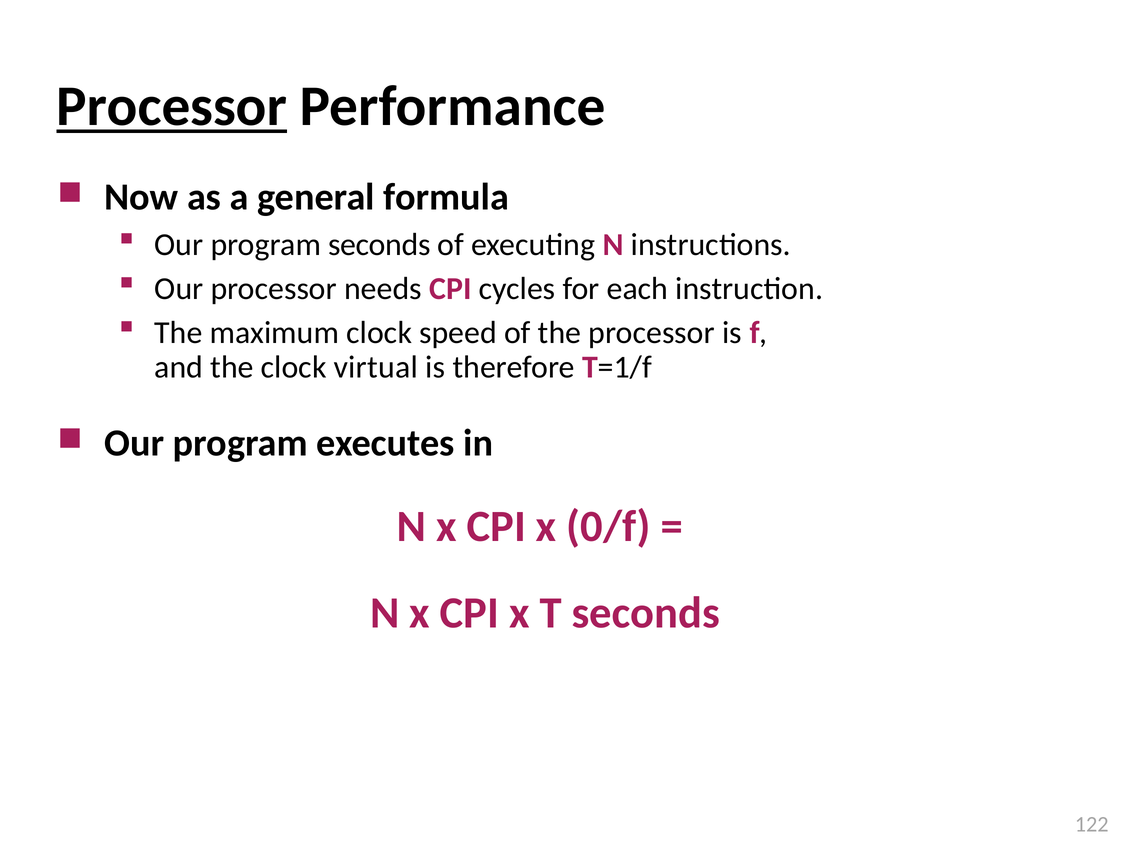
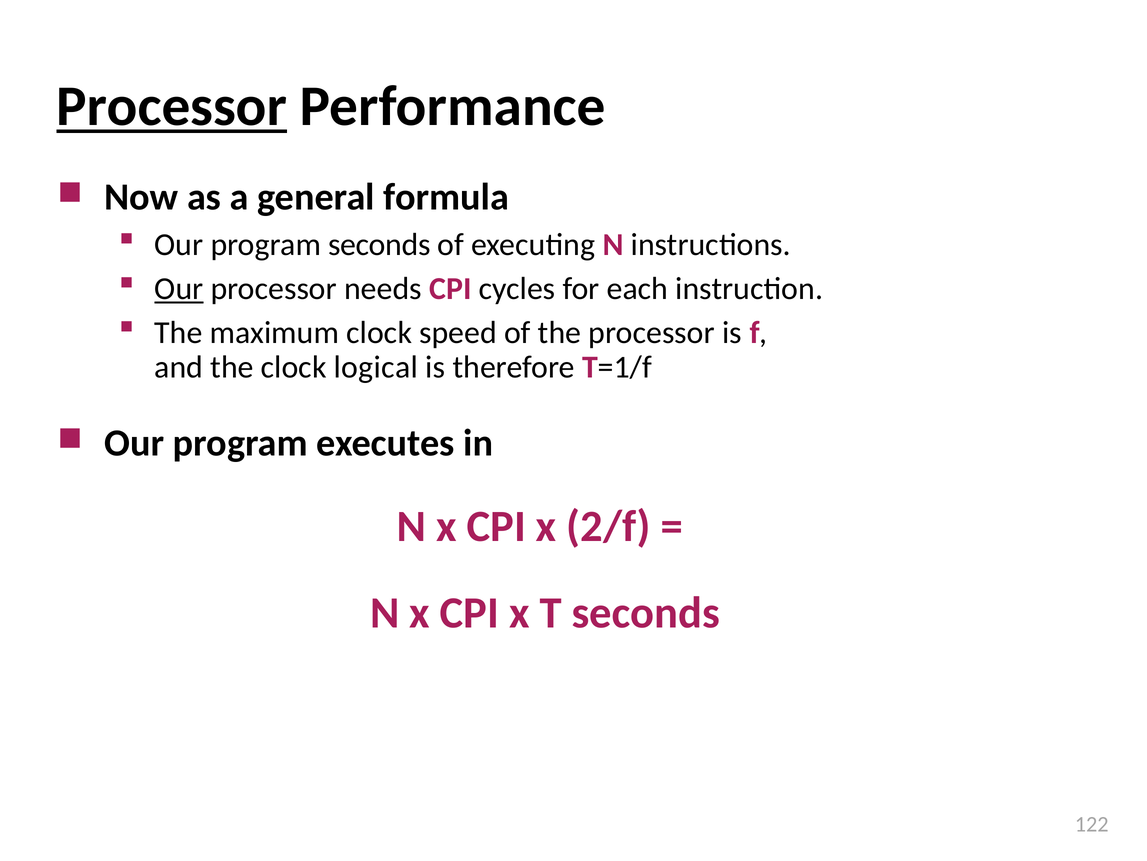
Our at (179, 288) underline: none -> present
virtual: virtual -> logical
0/f: 0/f -> 2/f
